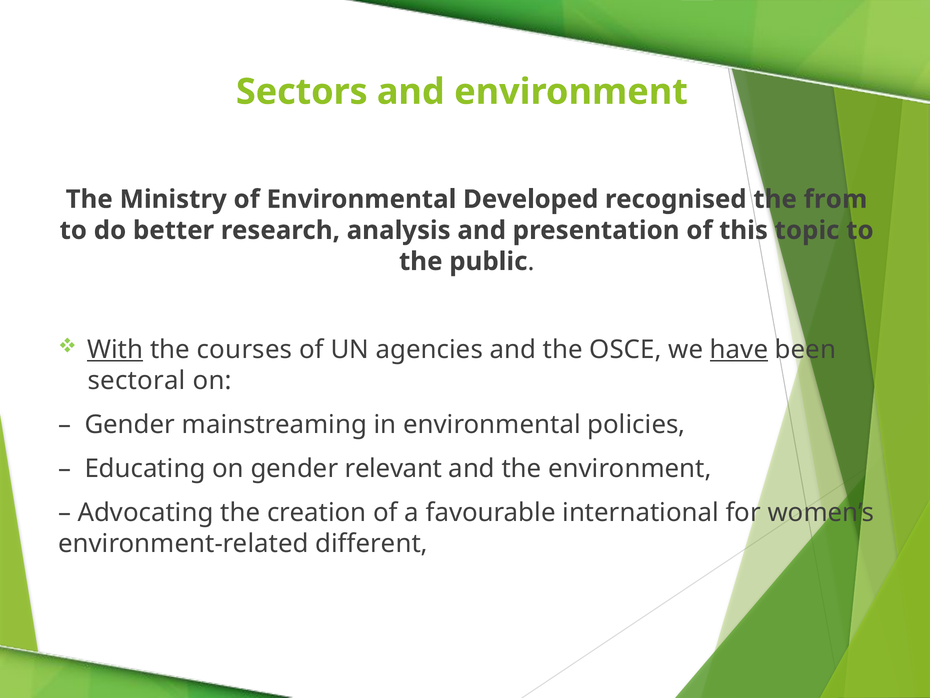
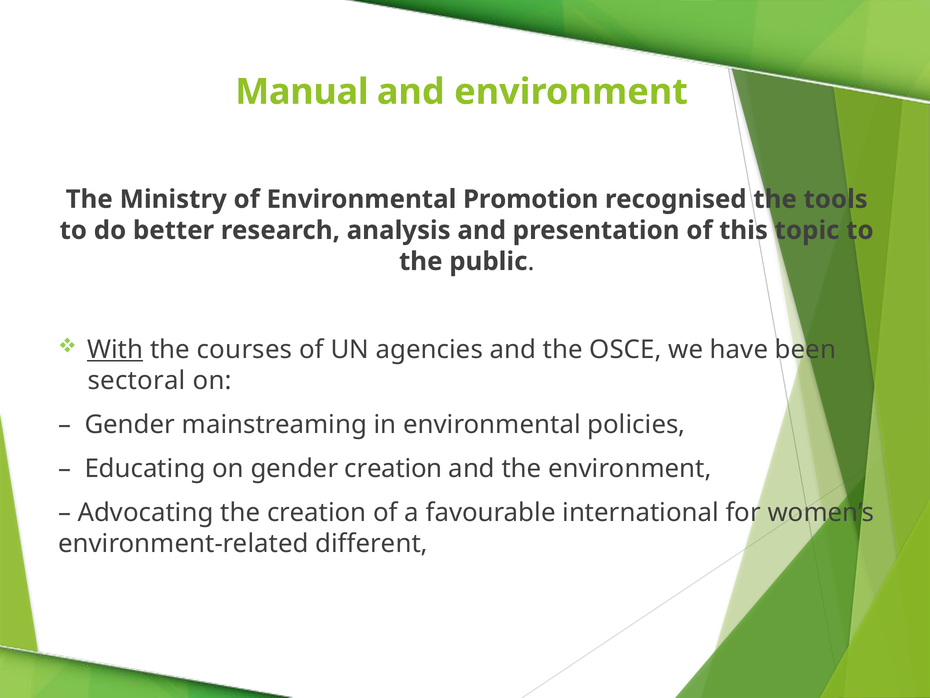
Sectors: Sectors -> Manual
Developed: Developed -> Promotion
from: from -> tools
have underline: present -> none
gender relevant: relevant -> creation
